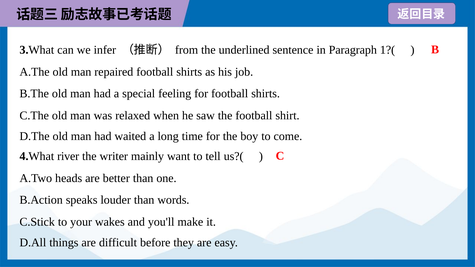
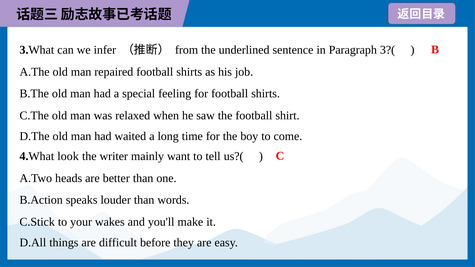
1?(: 1?( -> 3?(
river: river -> look
